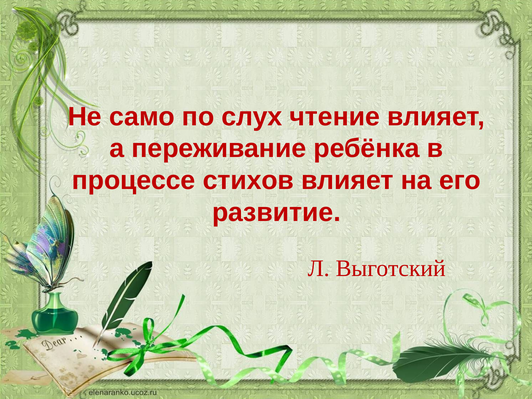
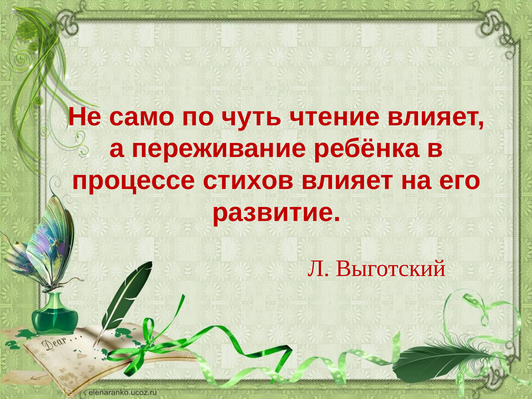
слух: слух -> чуть
